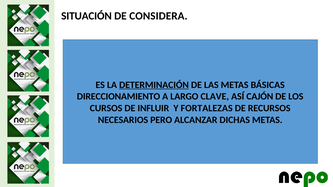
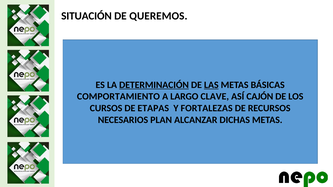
CONSIDERA: CONSIDERA -> QUEREMOS
LAS underline: none -> present
DIRECCIONAMIENTO: DIRECCIONAMIENTO -> COMPORTAMIENTO
INFLUIR: INFLUIR -> ETAPAS
PERO: PERO -> PLAN
